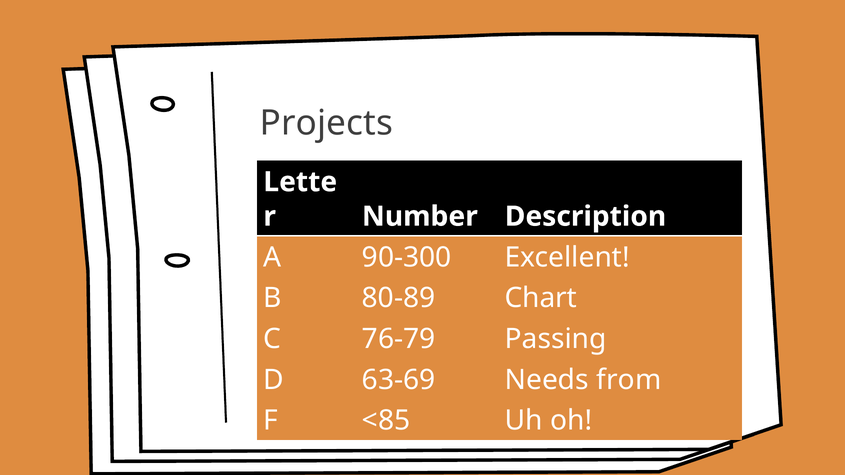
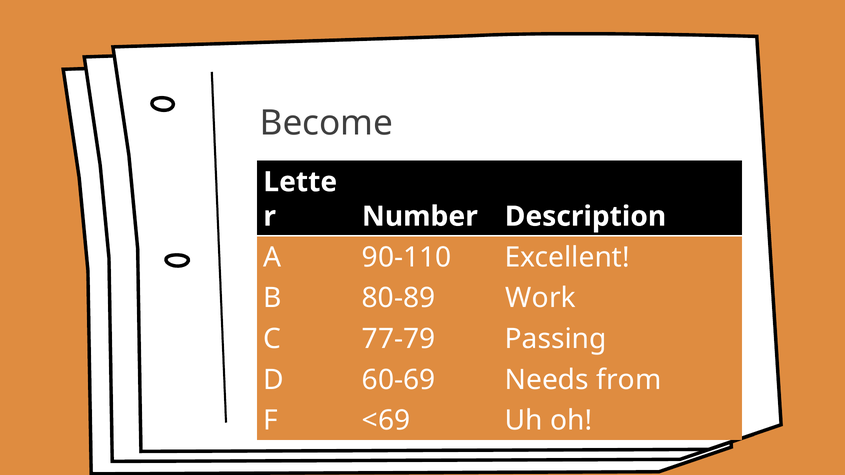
Projects: Projects -> Become
90-300: 90-300 -> 90-110
Chart: Chart -> Work
76-79: 76-79 -> 77-79
63-69: 63-69 -> 60-69
<85: <85 -> <69
